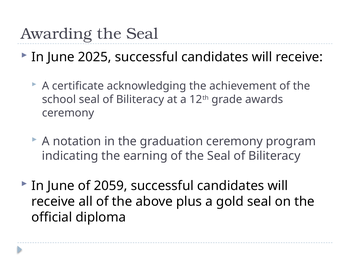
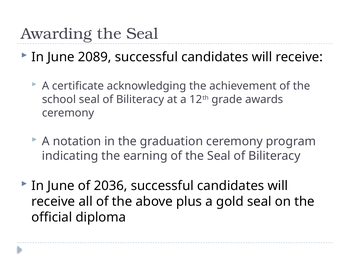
2025: 2025 -> 2089
2059: 2059 -> 2036
